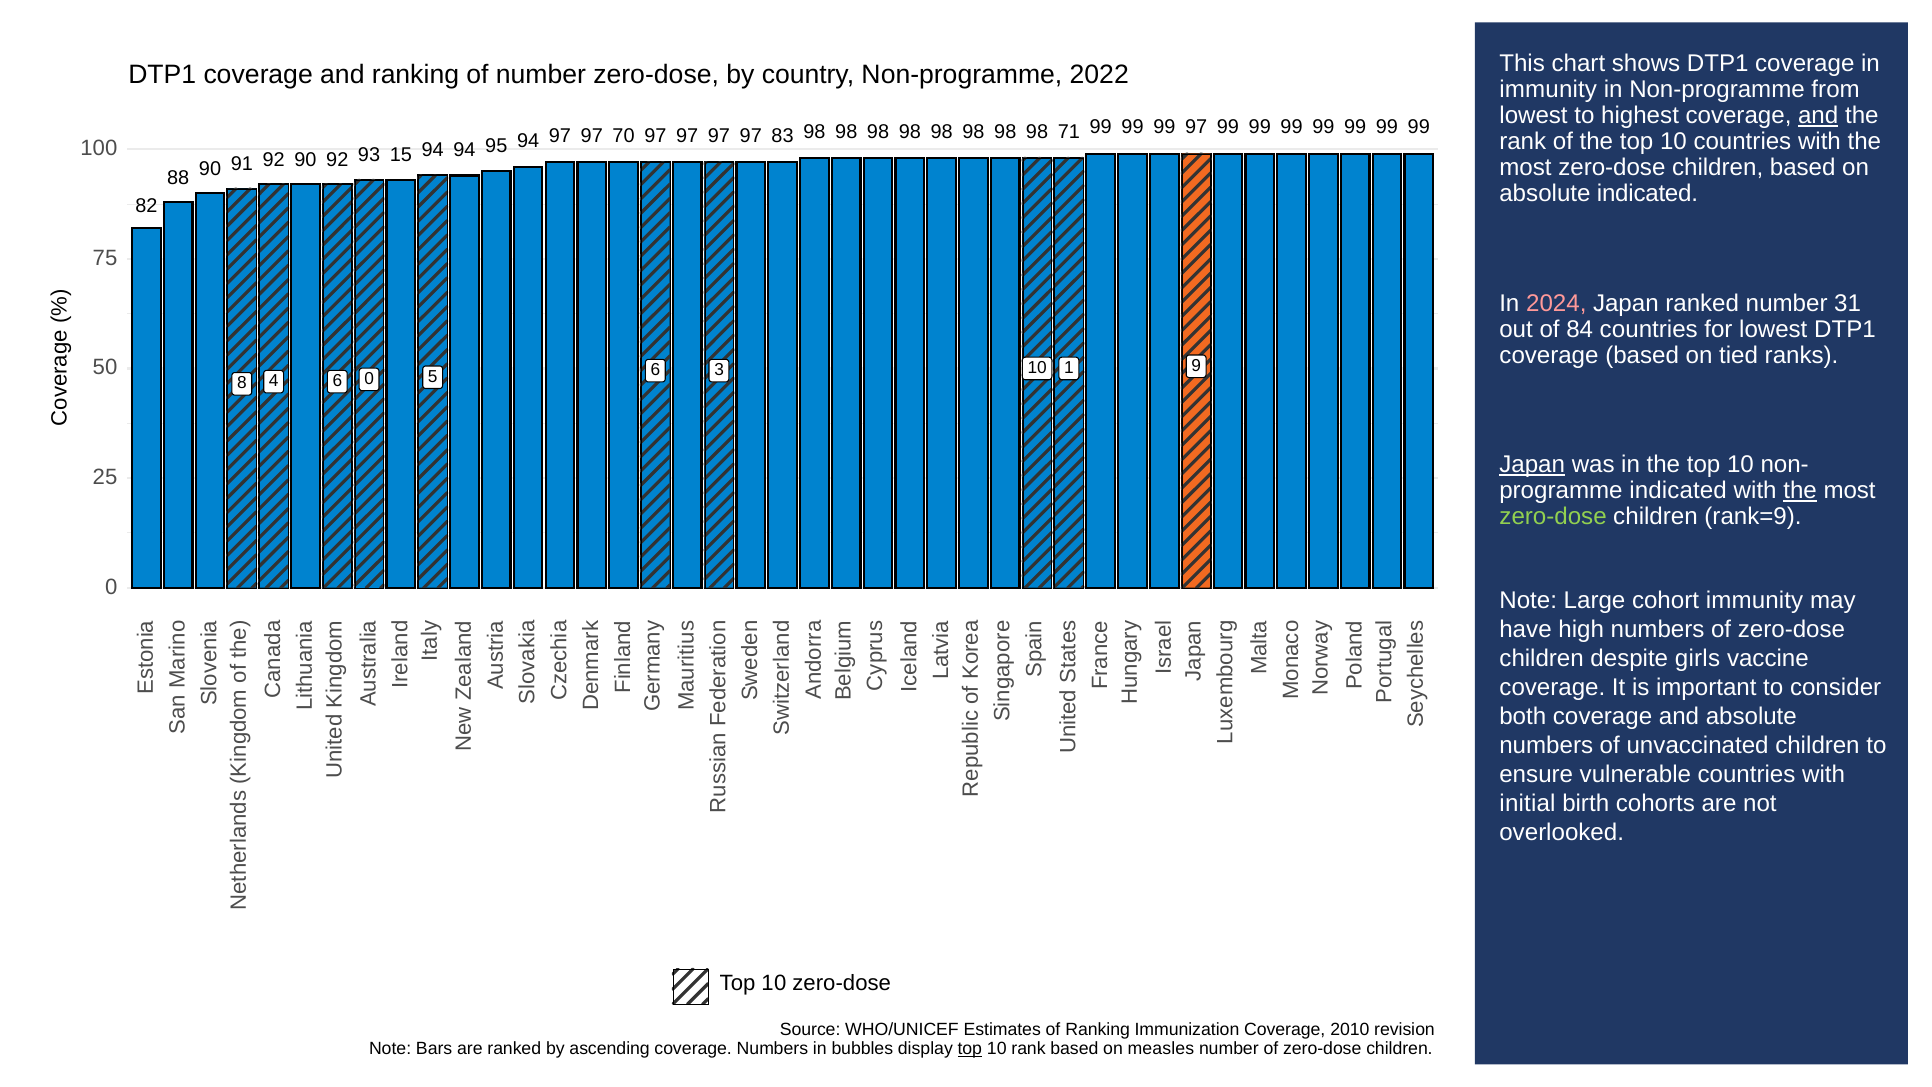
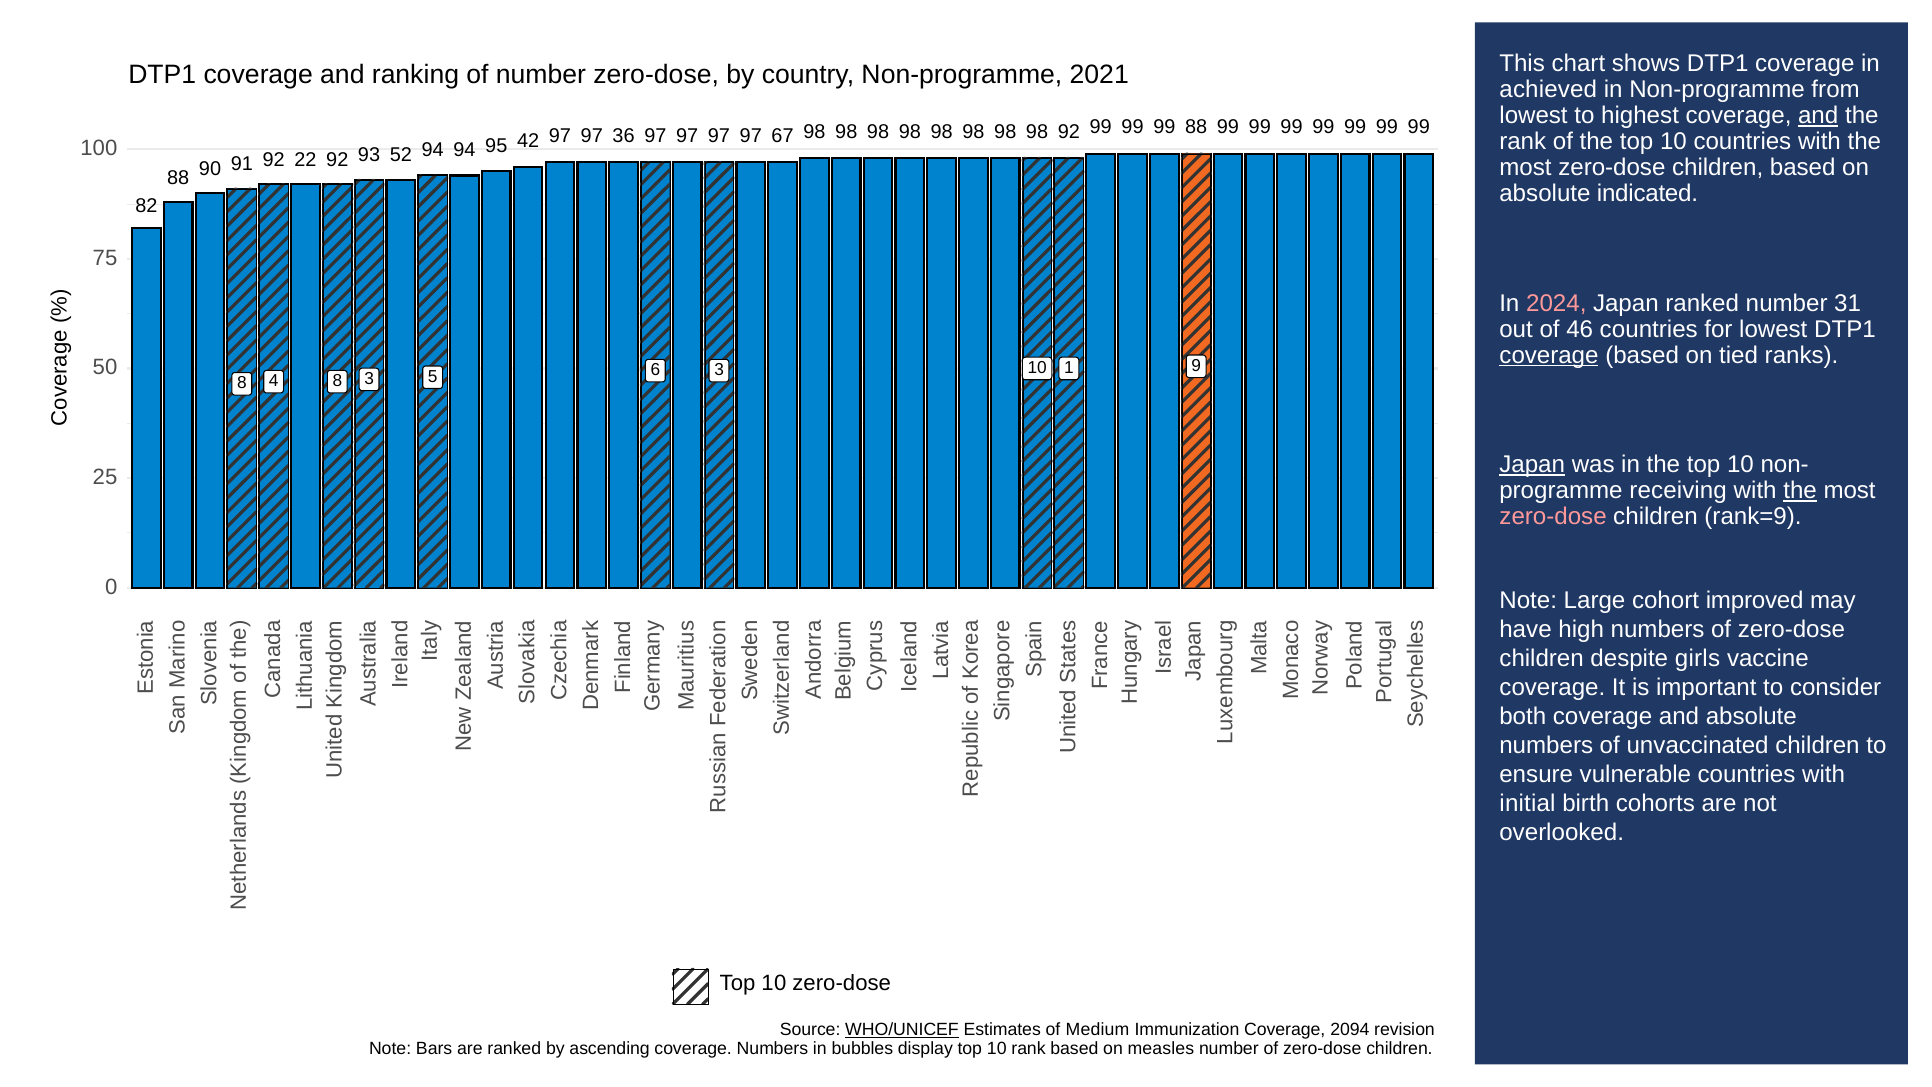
2022: 2022 -> 2021
immunity at (1548, 90): immunity -> achieved
98 97: 97 -> 88
70: 70 -> 36
83: 83 -> 67
97 71: 71 -> 92
92 90: 90 -> 22
15: 15 -> 52
95 94: 94 -> 42
84: 84 -> 46
coverage at (1549, 355) underline: none -> present
4 0: 0 -> 3
8 6: 6 -> 8
indicated at (1678, 490): indicated -> receiving
zero-dose at (1553, 517) colour: light green -> pink
cohort immunity: immunity -> improved
WHO/UNICEF underline: none -> present
of Ranking: Ranking -> Medium
2010: 2010 -> 2094
top at (970, 1049) underline: present -> none
